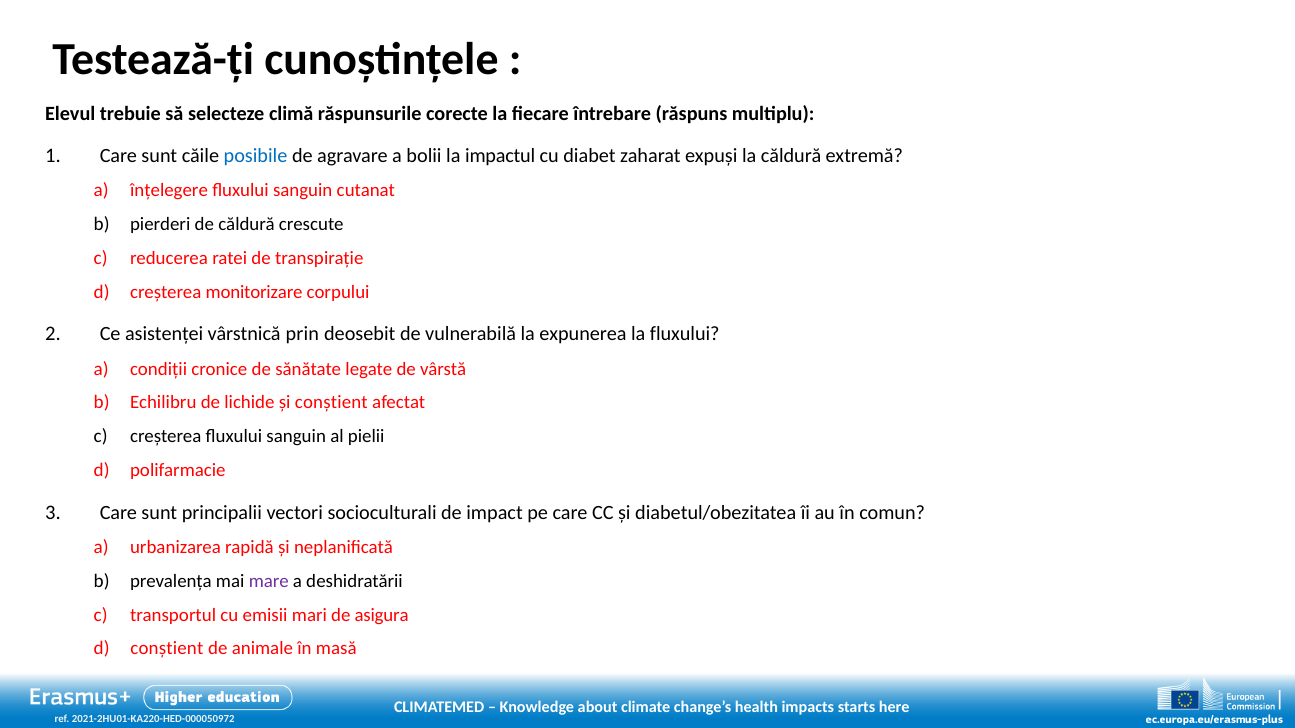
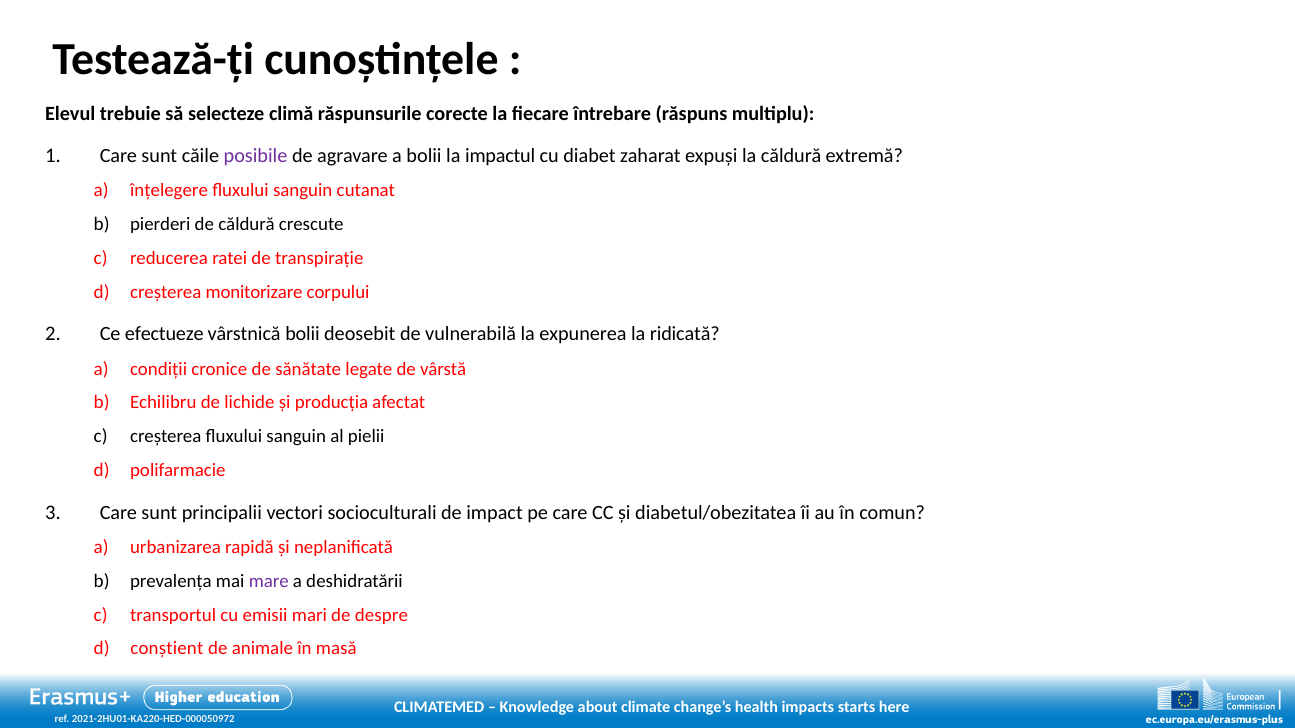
posibile colour: blue -> purple
asistenței: asistenței -> efectueze
vârstnică prin: prin -> bolii
la fluxului: fluxului -> ridicată
și conștient: conștient -> producția
asigura: asigura -> despre
